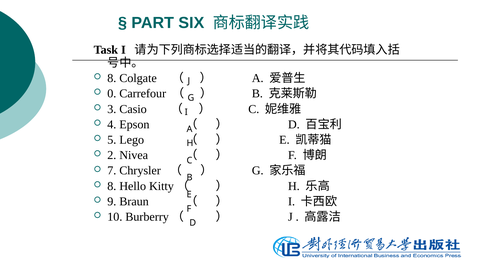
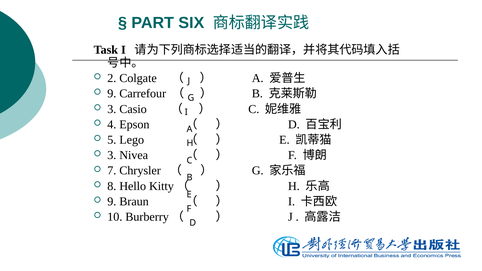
8 at (112, 78): 8 -> 2
0 at (112, 94): 0 -> 9
2 at (112, 155): 2 -> 3
